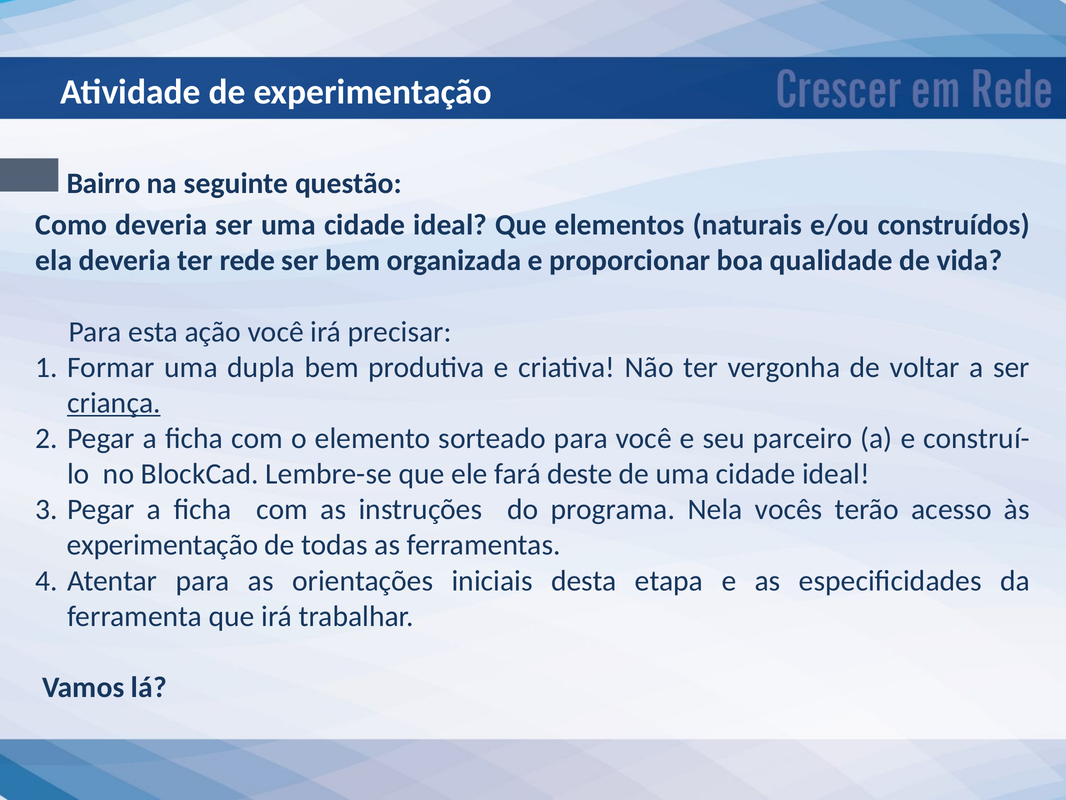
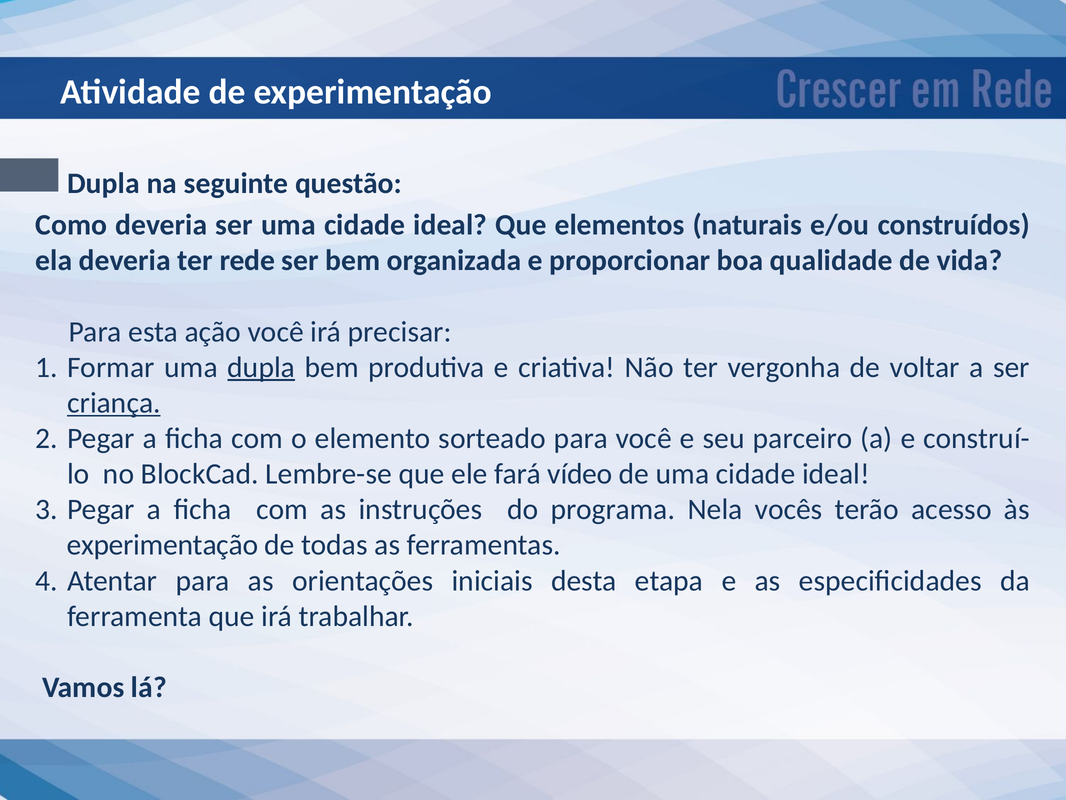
Bairro at (104, 183): Bairro -> Dupla
dupla at (261, 367) underline: none -> present
deste: deste -> vídeo
